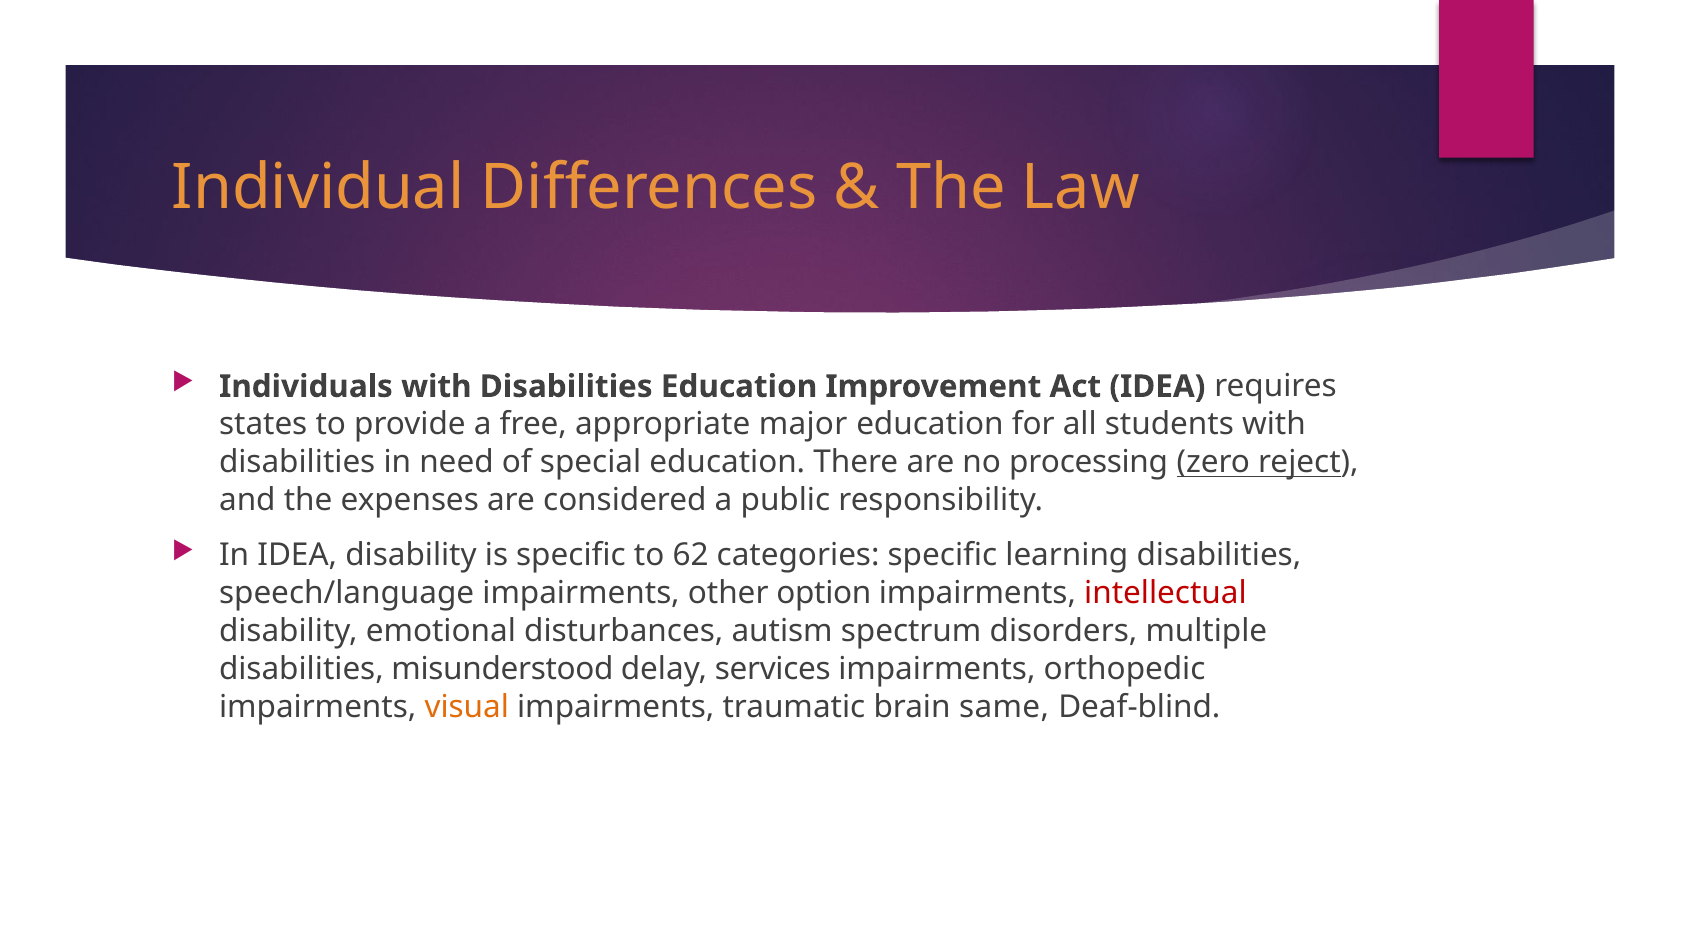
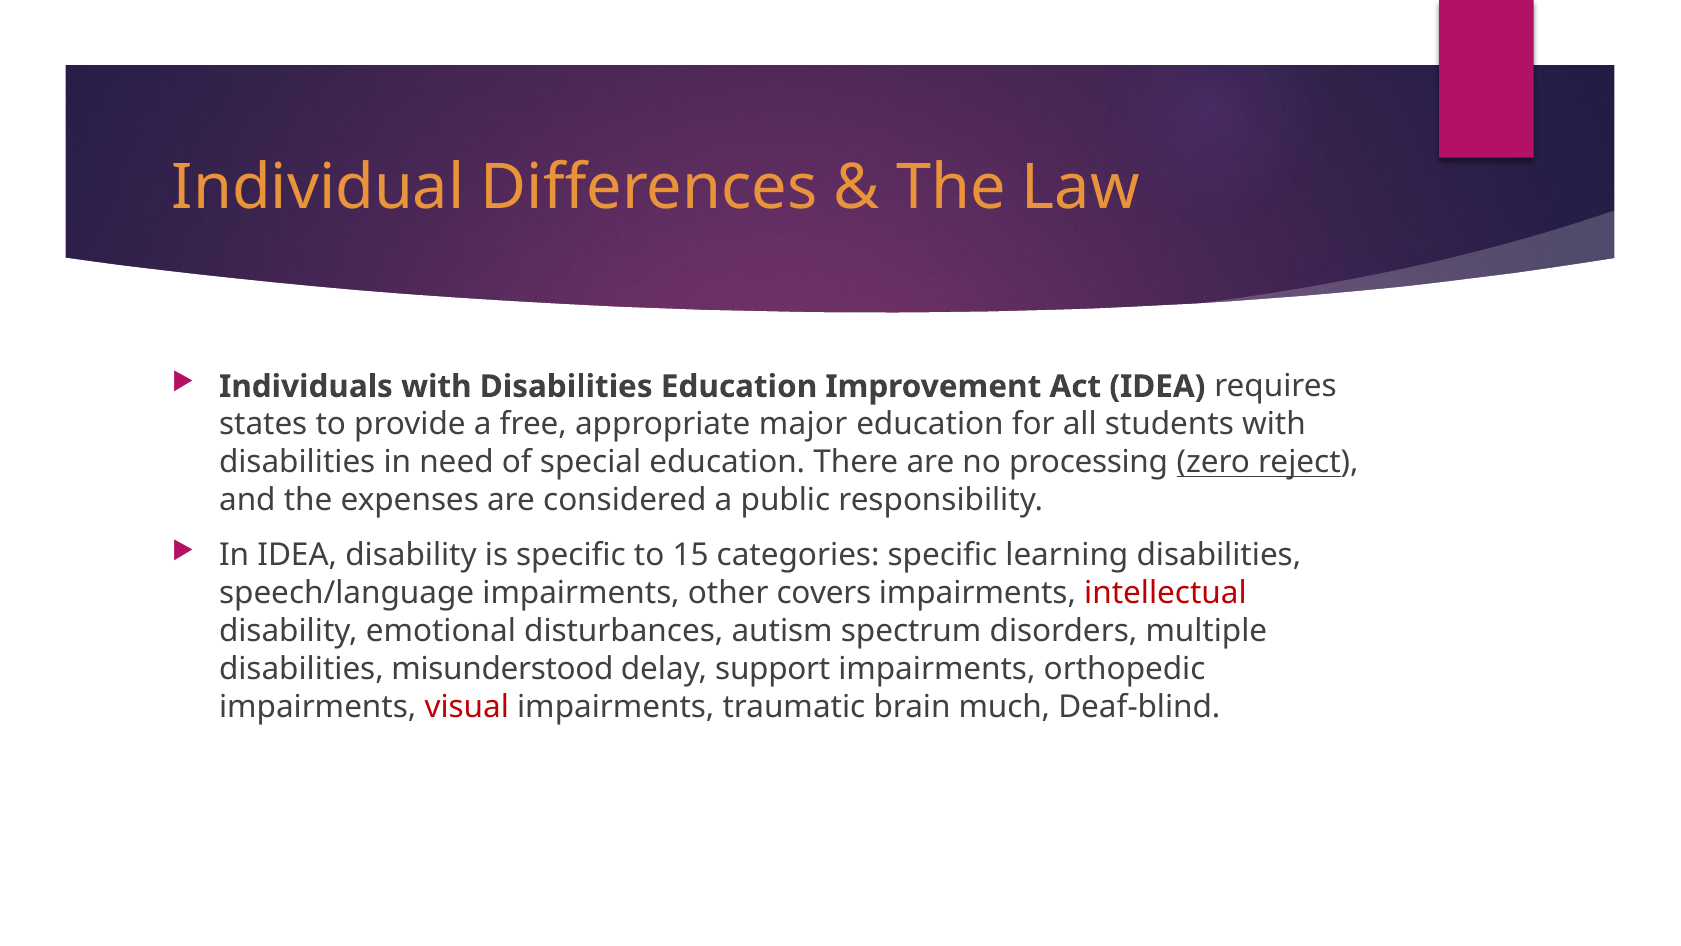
62: 62 -> 15
option: option -> covers
services: services -> support
visual colour: orange -> red
same: same -> much
